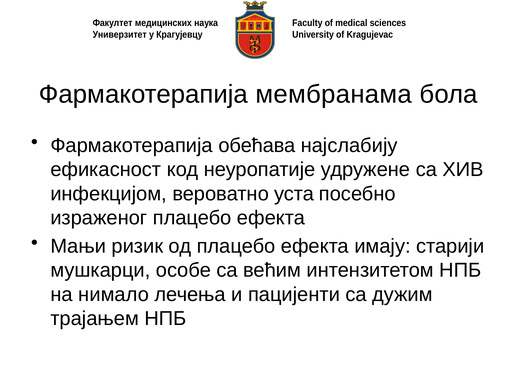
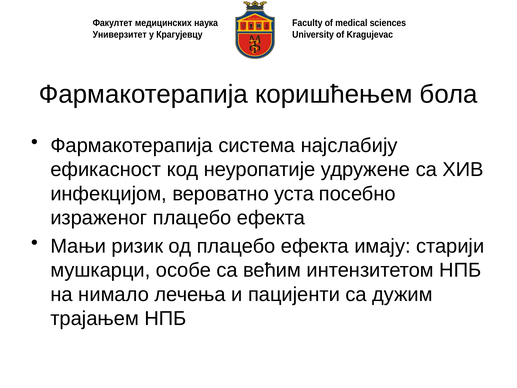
мембранама: мембранама -> коришћењем
обећава: обећава -> система
